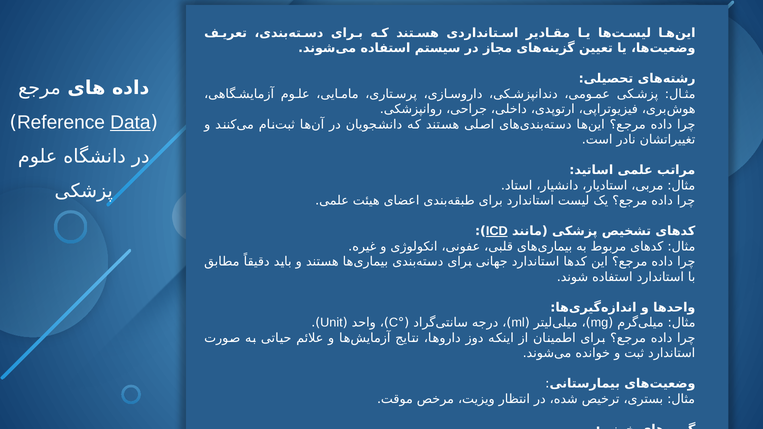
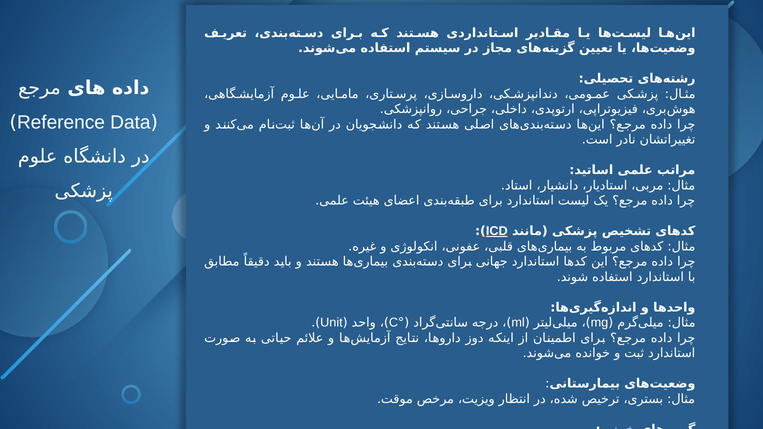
Data underline: present -> none
